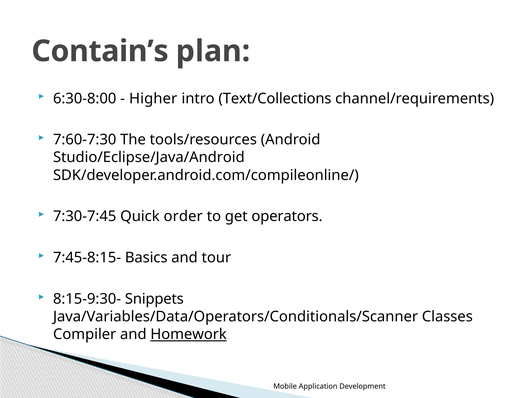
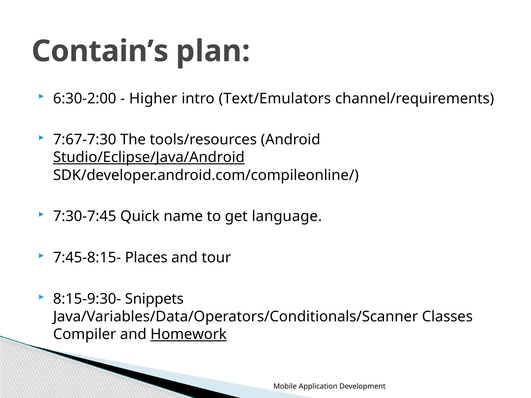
6:30-8:00: 6:30-8:00 -> 6:30-2:00
Text/Collections: Text/Collections -> Text/Emulators
7:60-7:30: 7:60-7:30 -> 7:67-7:30
Studio/Eclipse/Java/Android underline: none -> present
order: order -> name
operators: operators -> language
Basics: Basics -> Places
